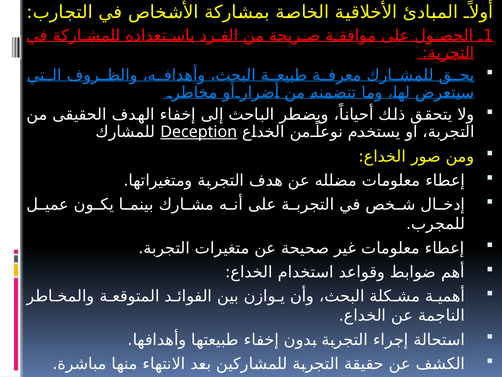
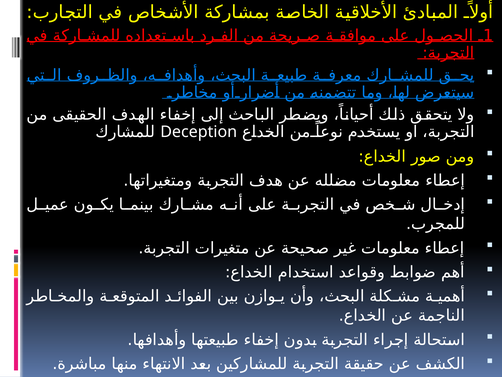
Deception underline: present -> none
